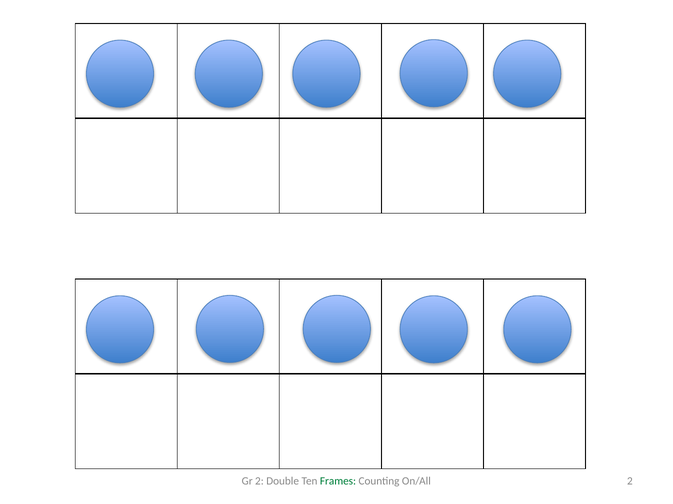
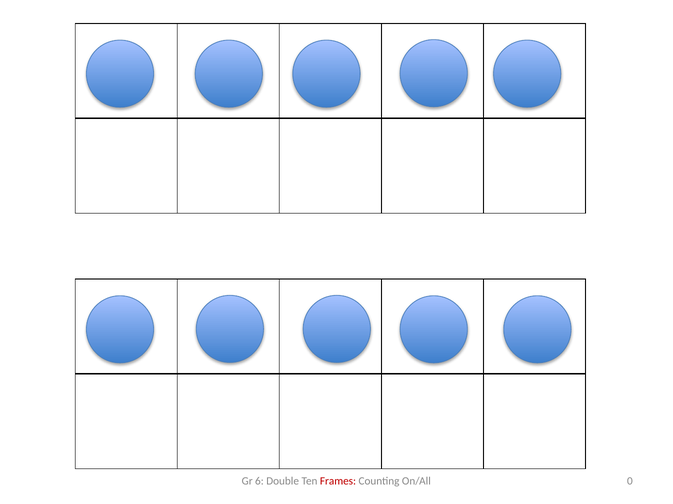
Gr 2: 2 -> 6
Frames colour: green -> red
On/All 2: 2 -> 0
